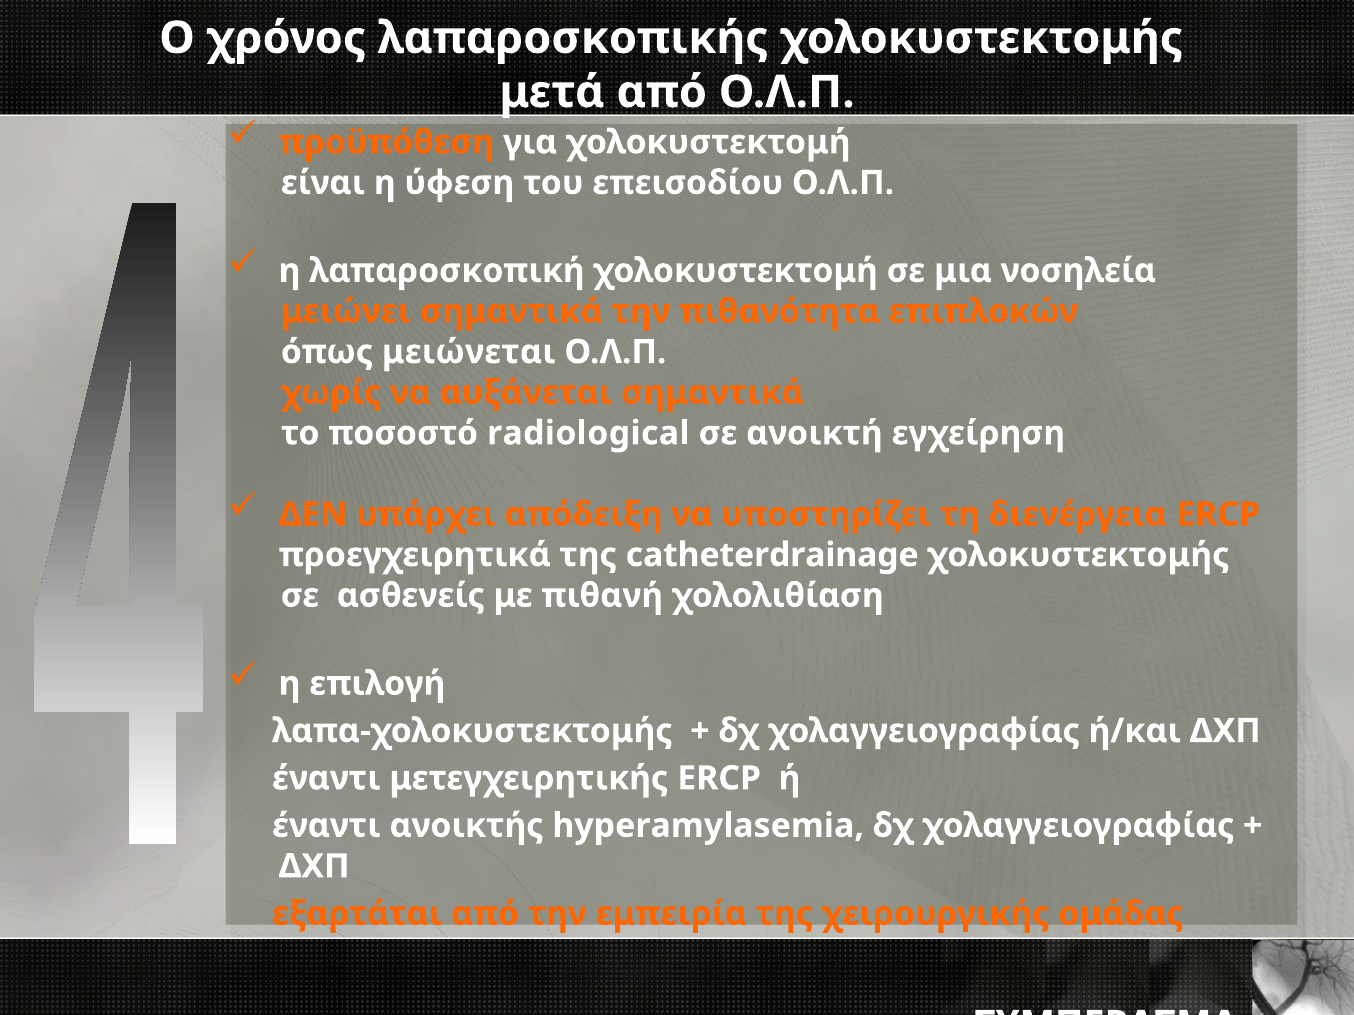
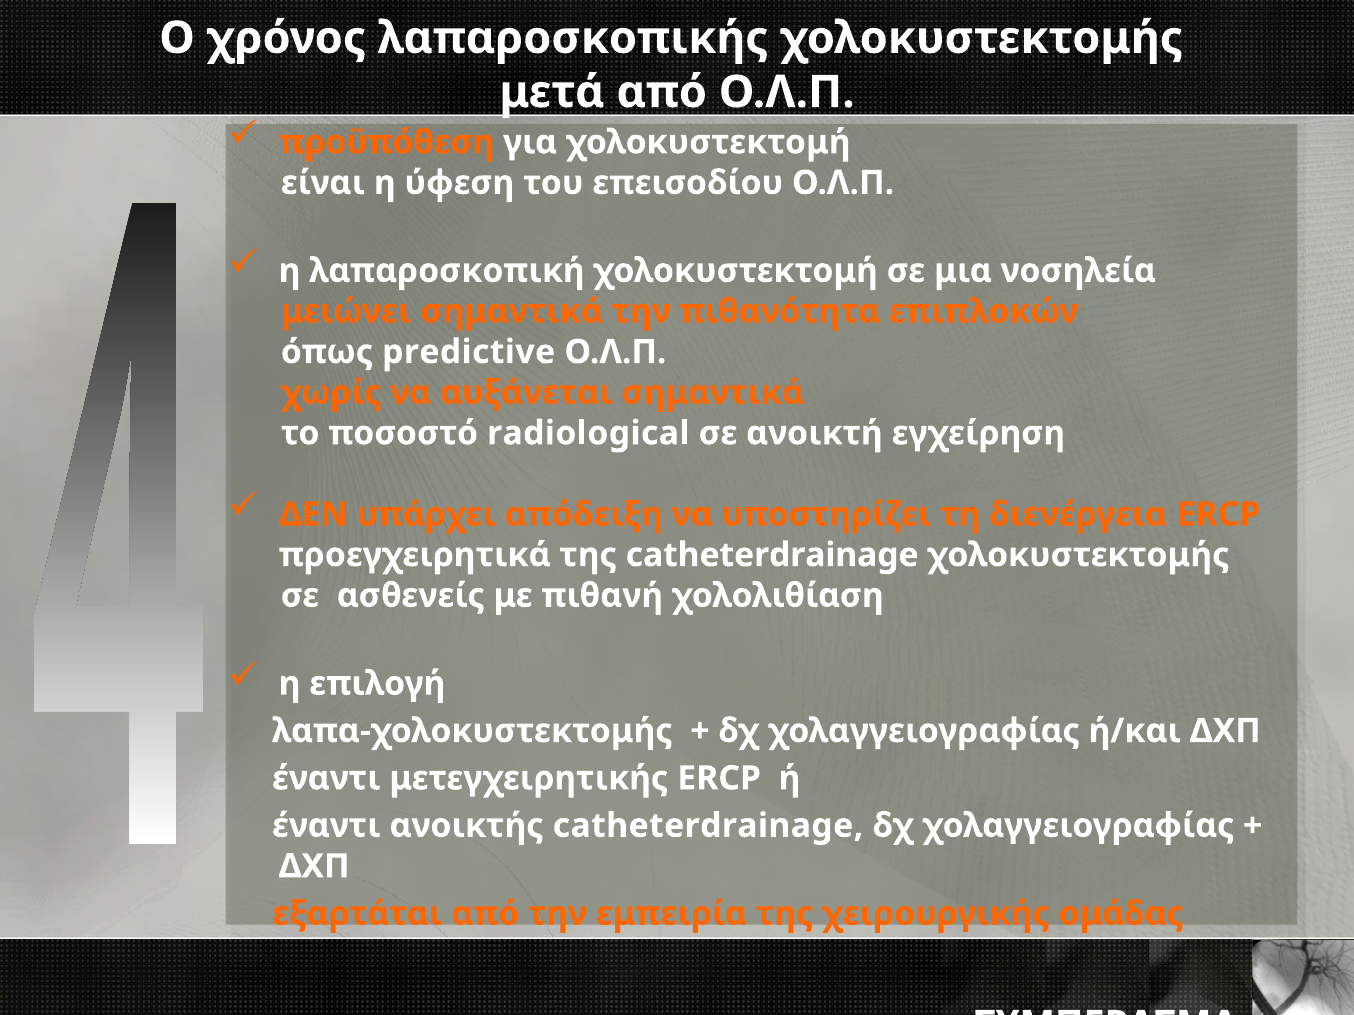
μειώνεται: μειώνεται -> predictive
ανοικτής hyperamylasemia: hyperamylasemia -> catheterdrainage
